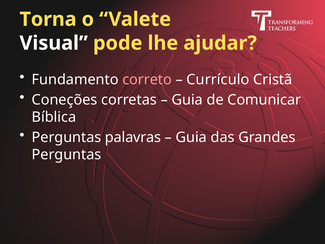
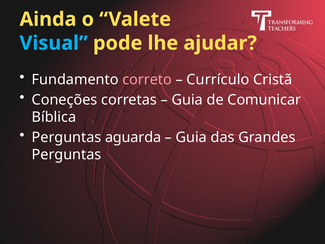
Torna: Torna -> Ainda
Visual colour: white -> light blue
palavras: palavras -> aguarda
